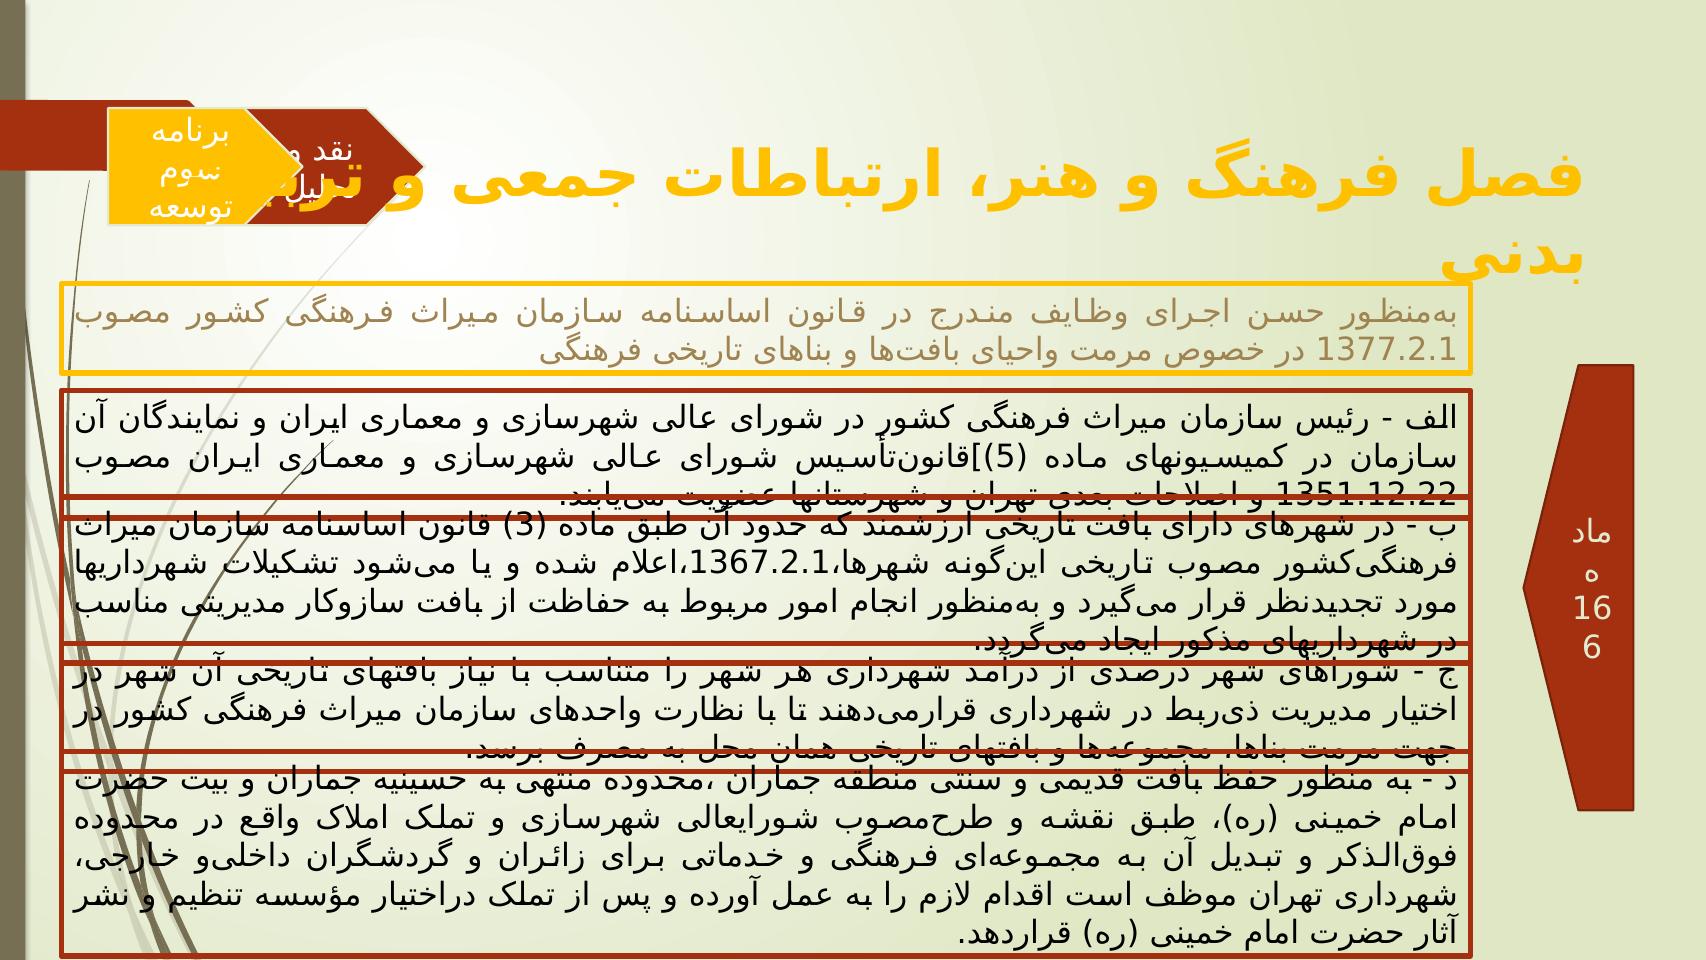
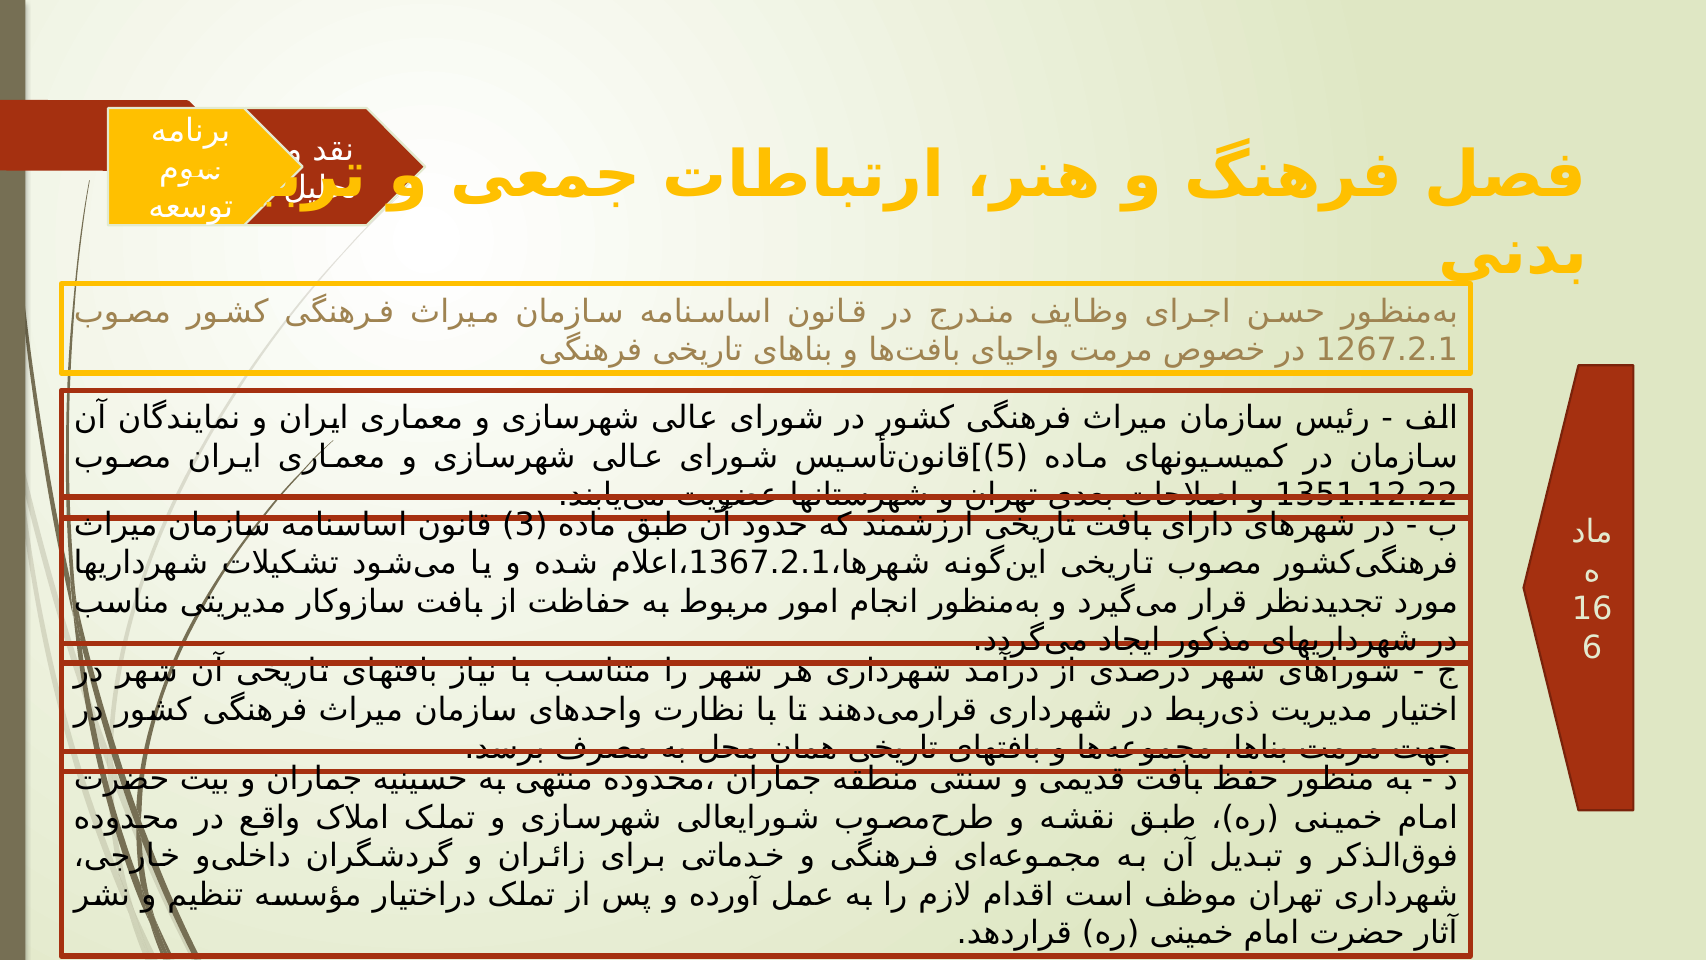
1377.2.1: 1377.2.1 -> 1267.2.1
